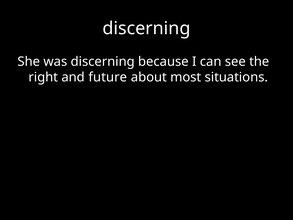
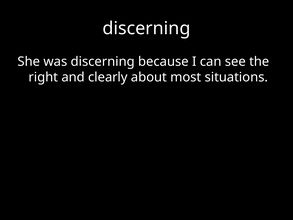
future: future -> clearly
